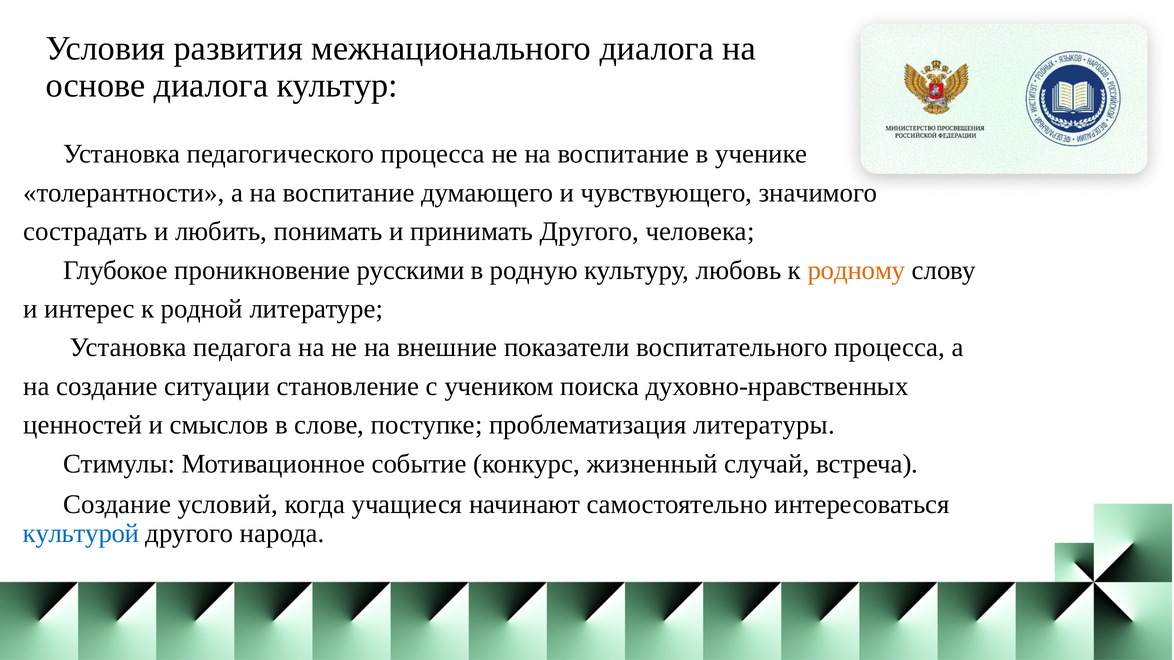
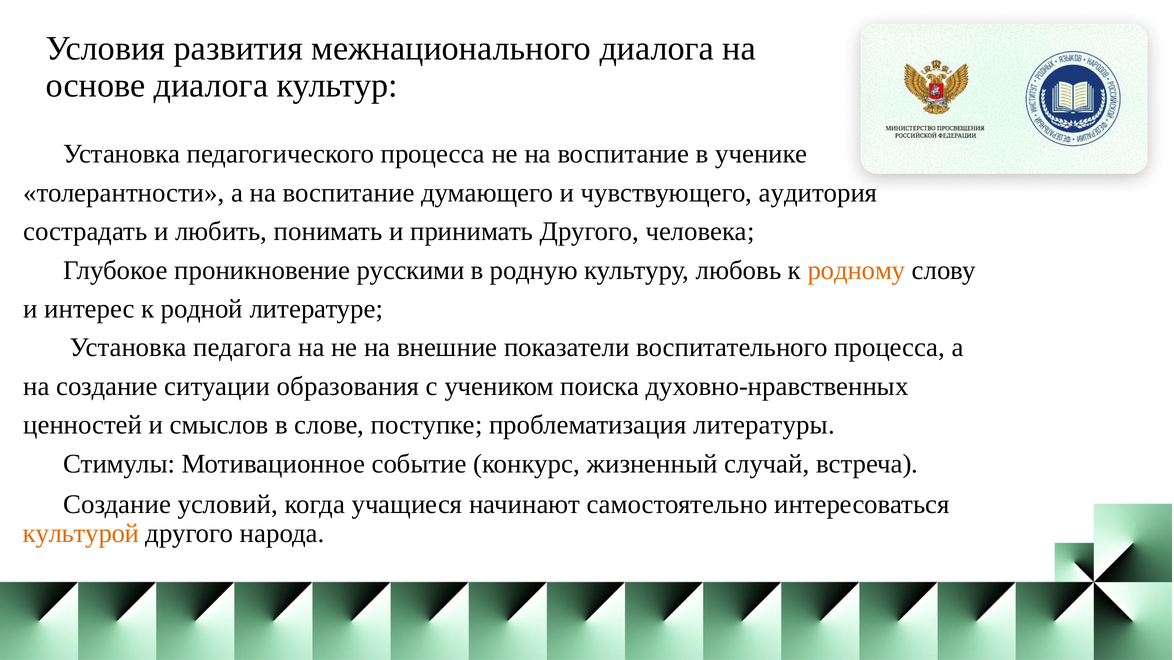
значимого: значимого -> аудитория
становление: становление -> образования
культурой colour: blue -> orange
